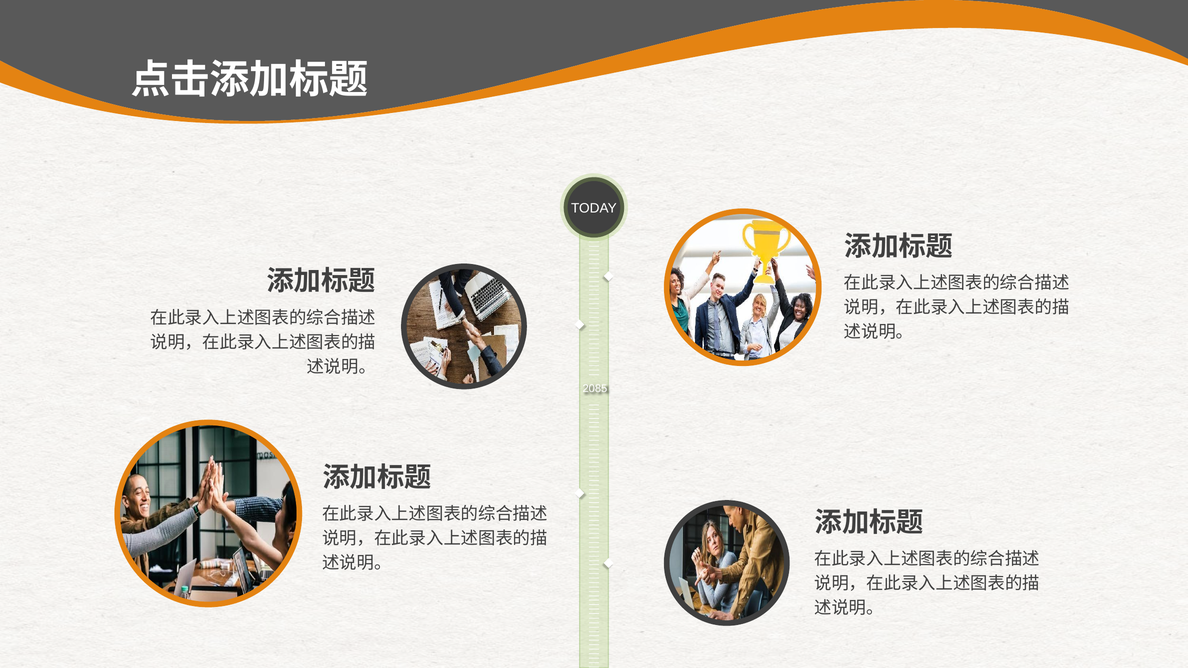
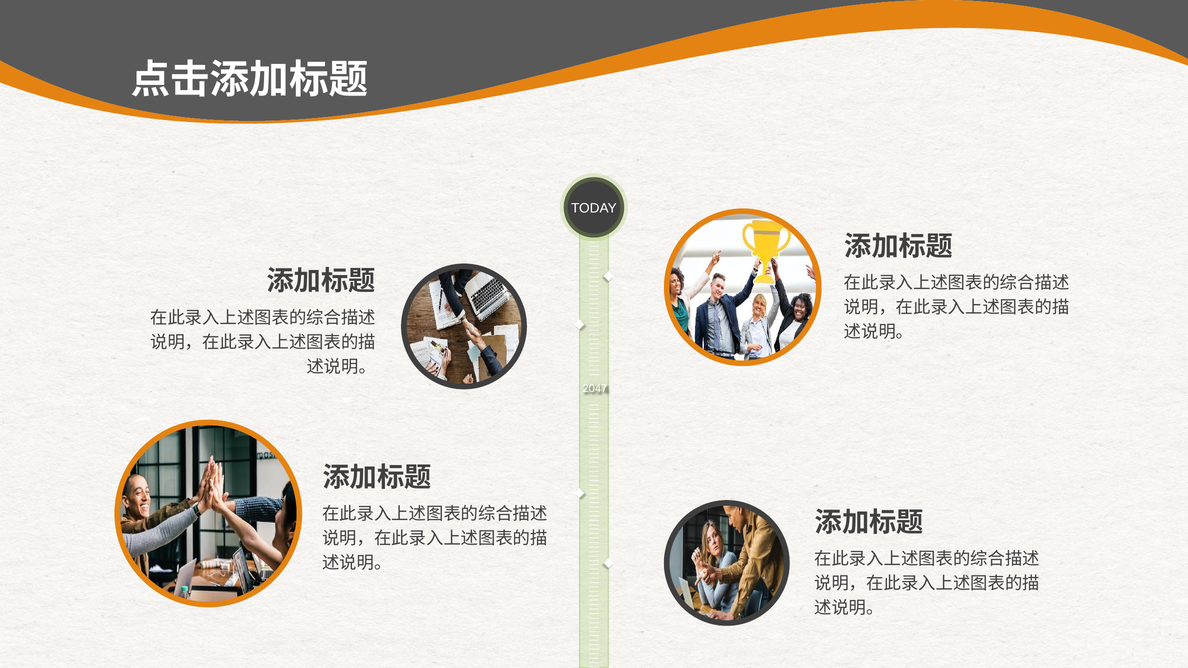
2085: 2085 -> 2047
